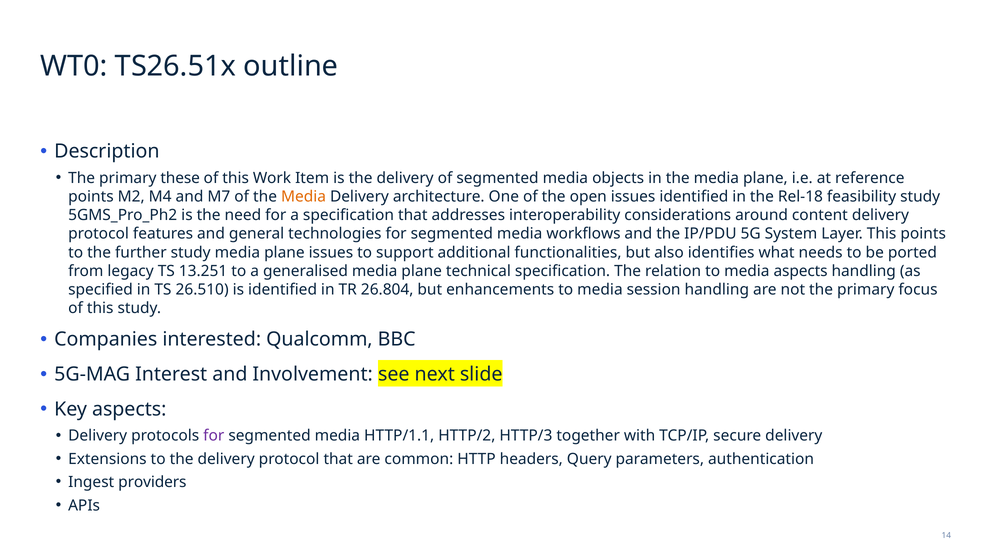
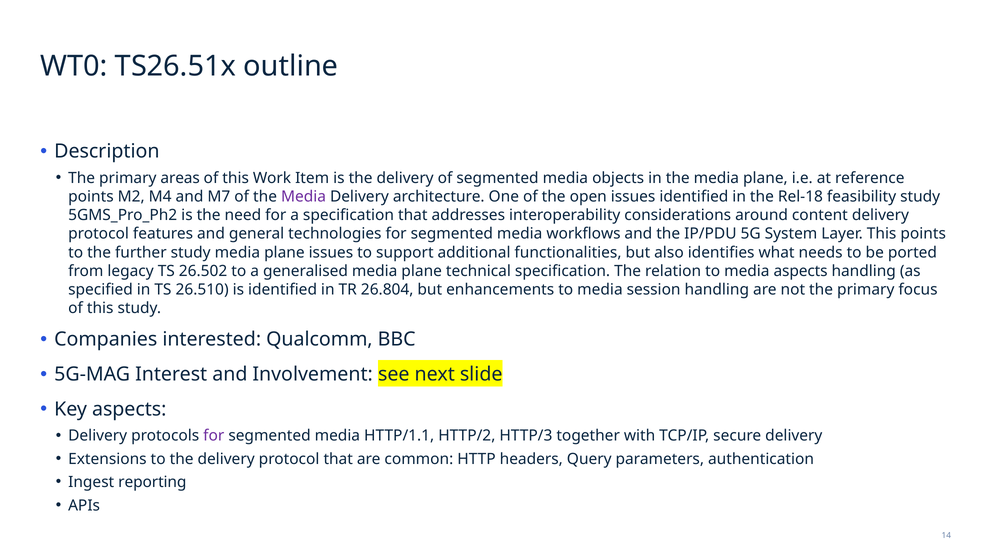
these: these -> areas
Media at (303, 197) colour: orange -> purple
13.251: 13.251 -> 26.502
providers: providers -> reporting
